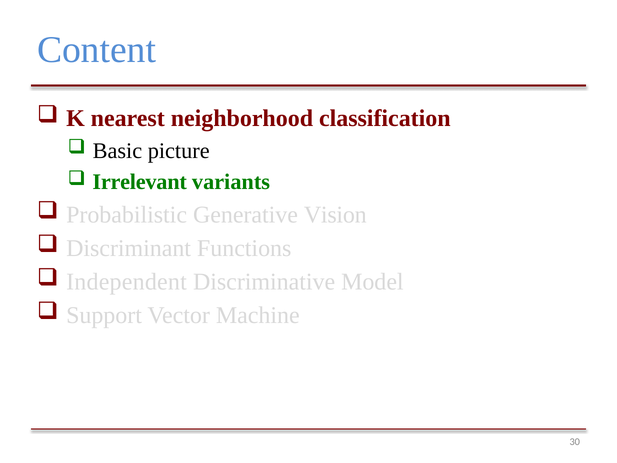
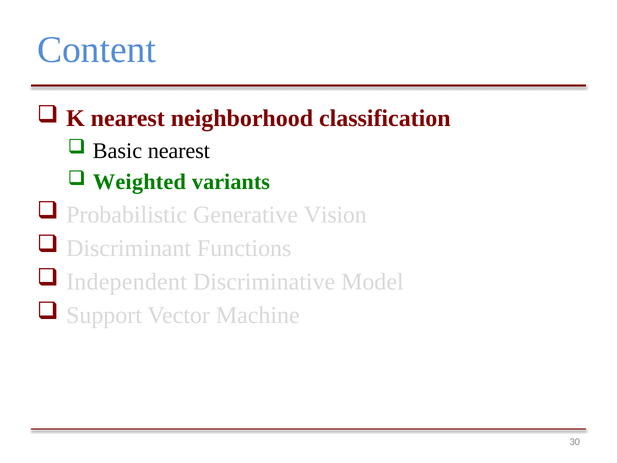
Basic picture: picture -> nearest
Irrelevant: Irrelevant -> Weighted
